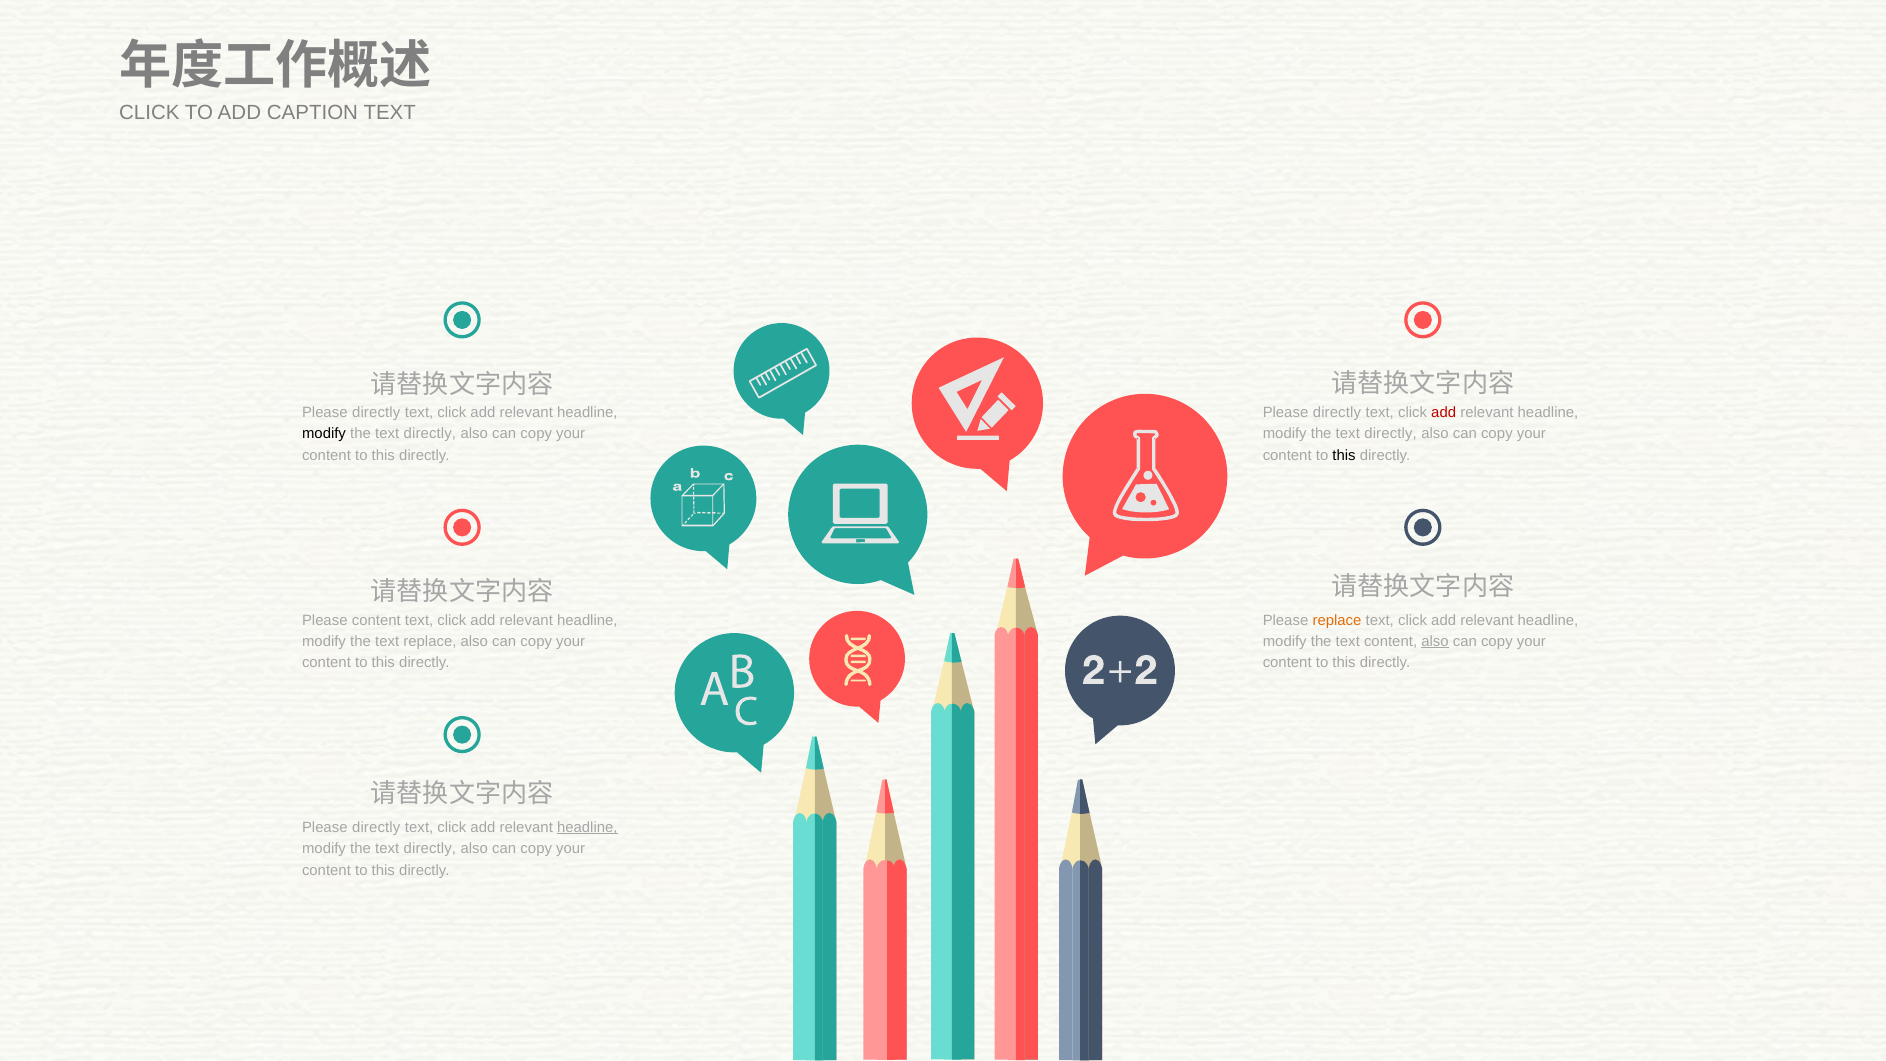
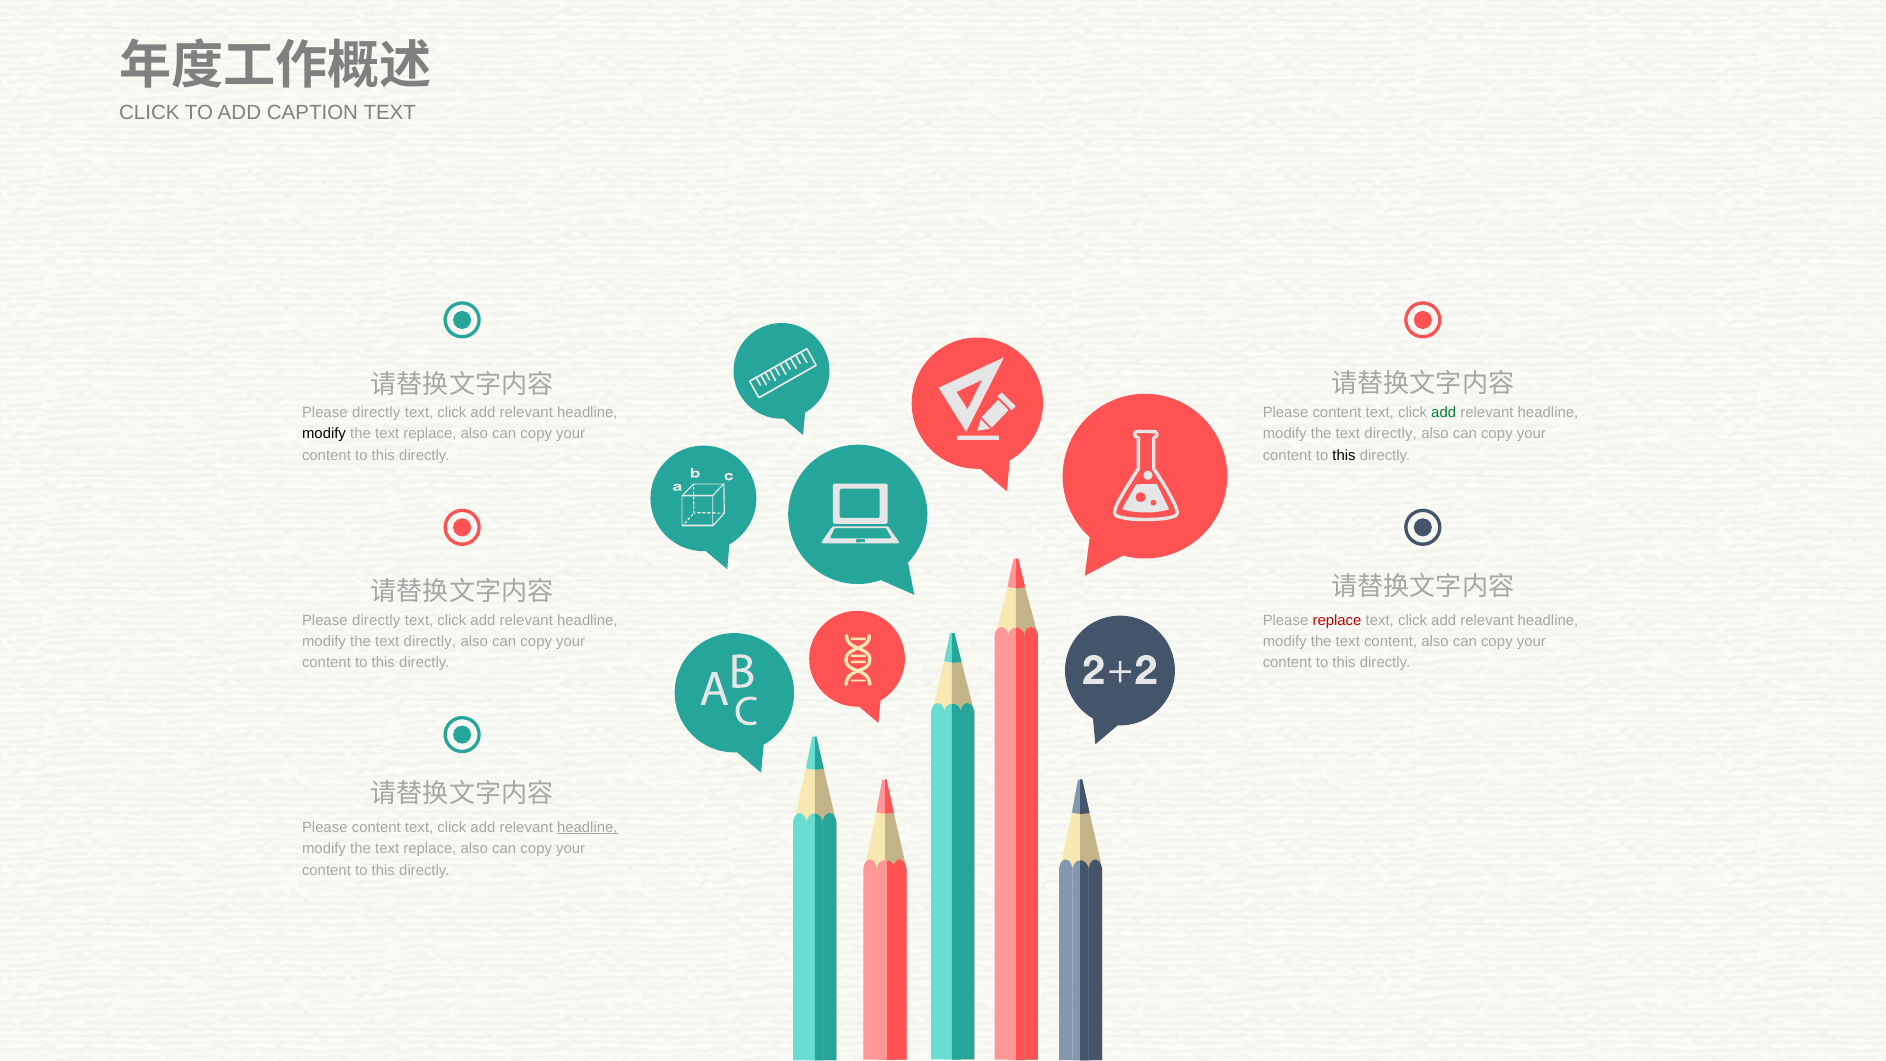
directly at (1337, 413): directly -> content
add at (1444, 413) colour: red -> green
directly at (430, 434): directly -> replace
content at (376, 620): content -> directly
replace at (1337, 620) colour: orange -> red
replace at (430, 641): replace -> directly
also at (1435, 641) underline: present -> none
directly at (376, 827): directly -> content
directly at (430, 849): directly -> replace
